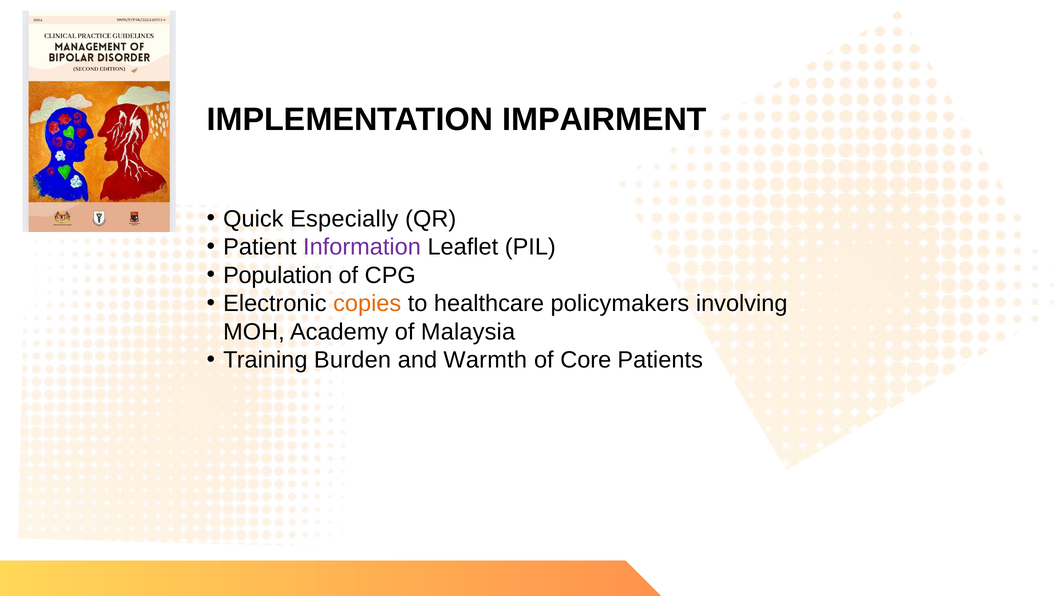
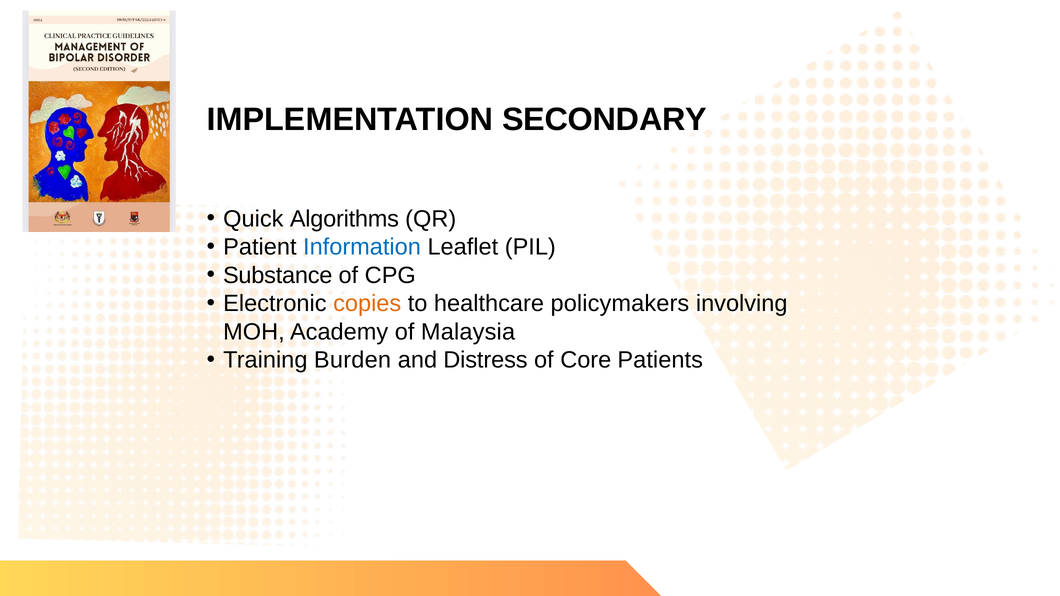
IMPAIRMENT: IMPAIRMENT -> SECONDARY
Especially: Especially -> Algorithms
Information colour: purple -> blue
Population: Population -> Substance
Warmth: Warmth -> Distress
